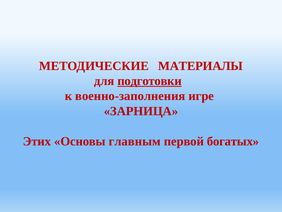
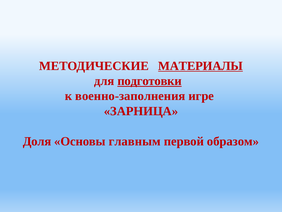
МАТЕРИАЛЫ underline: none -> present
Этих: Этих -> Доля
богатых: богатых -> образом
